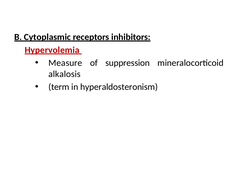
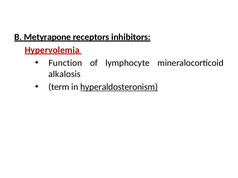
Cytoplasmic: Cytoplasmic -> Metyrapone
Measure: Measure -> Function
suppression: suppression -> lymphocyte
hyperaldosteronism underline: none -> present
